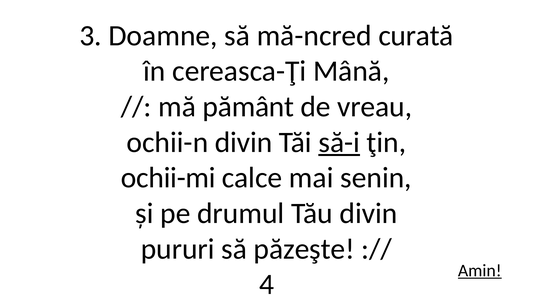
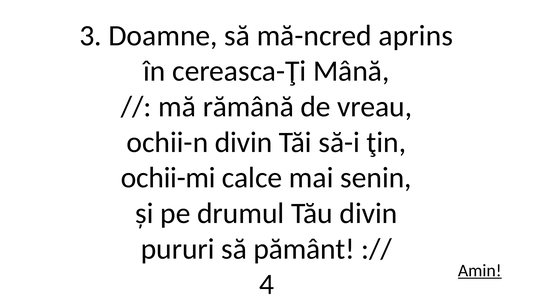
curată: curată -> aprins
pământ: pământ -> rămână
să-i underline: present -> none
păzeşte: păzeşte -> pământ
